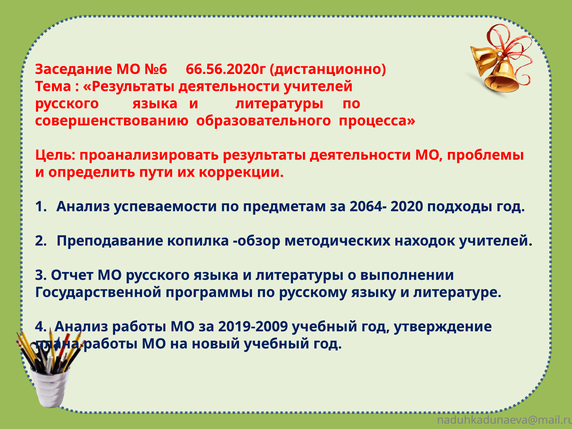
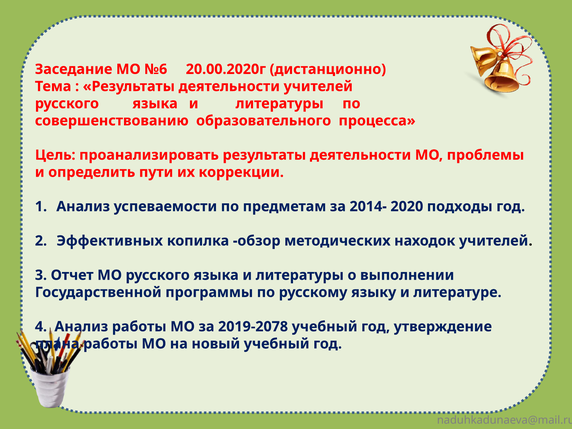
66.56.2020г: 66.56.2020г -> 20.00.2020г
2064-: 2064- -> 2014-
Преподавание: Преподавание -> Эффективных
2019-2009: 2019-2009 -> 2019-2078
